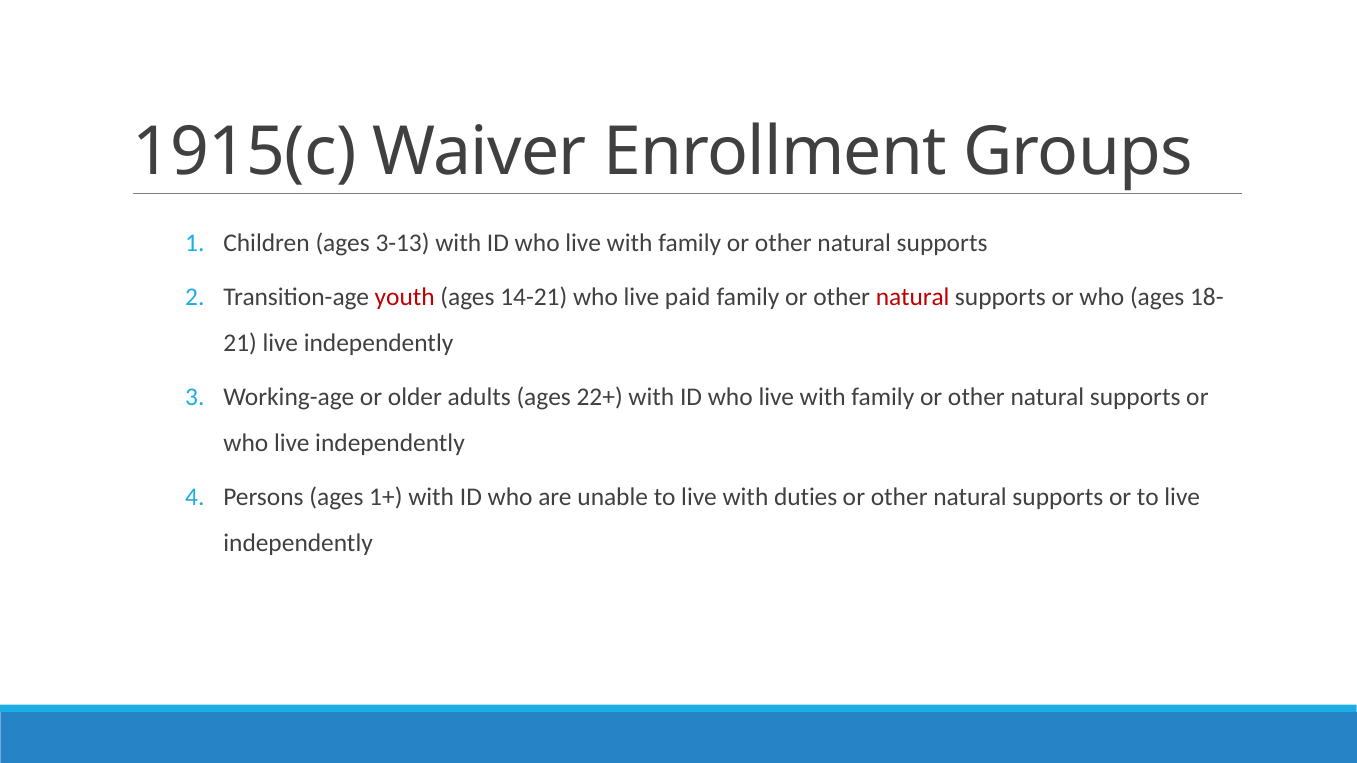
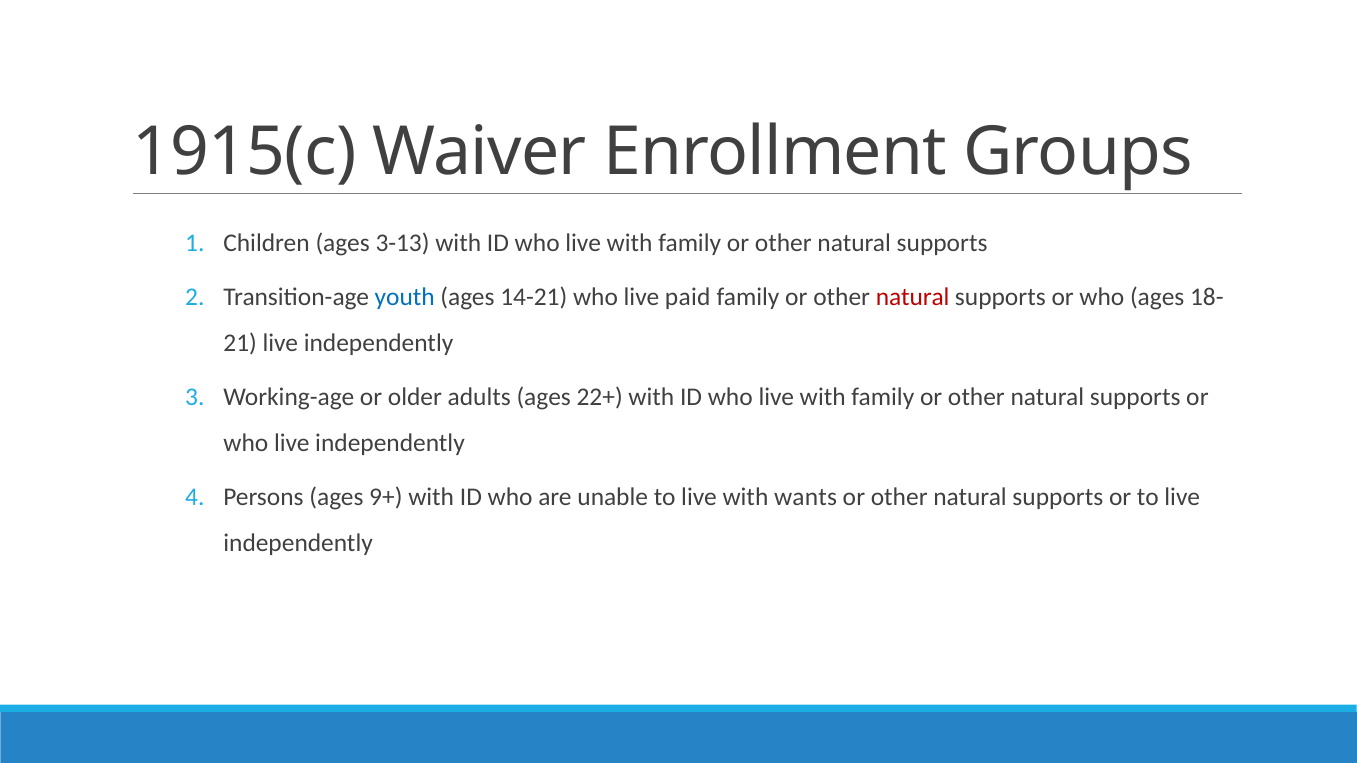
youth colour: red -> blue
1+: 1+ -> 9+
duties: duties -> wants
